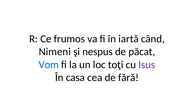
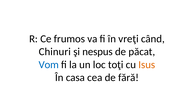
iartă: iartă -> vreţi
Nimeni: Nimeni -> Chinuri
Isus colour: purple -> orange
